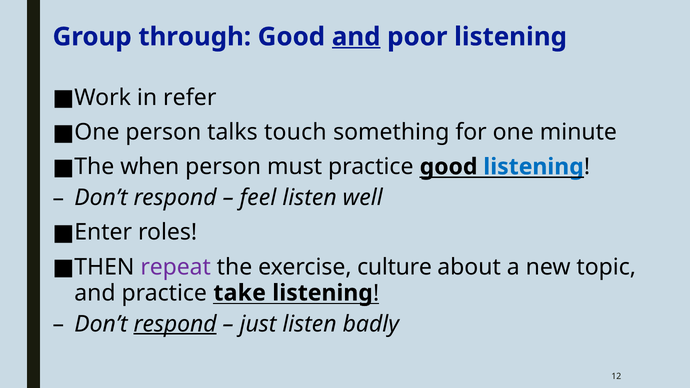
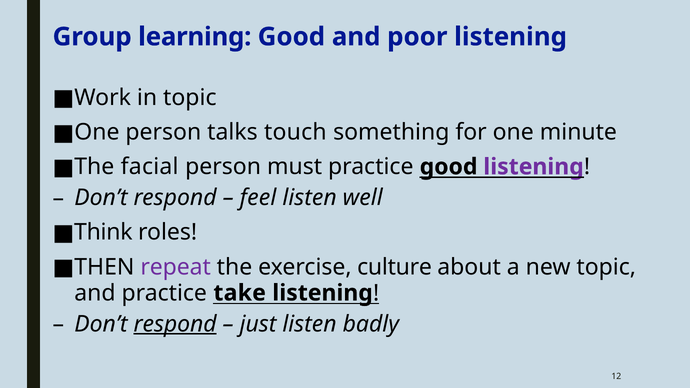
through: through -> learning
and at (356, 37) underline: present -> none
in refer: refer -> topic
when: when -> facial
listening at (534, 167) colour: blue -> purple
Enter: Enter -> Think
